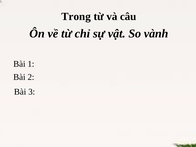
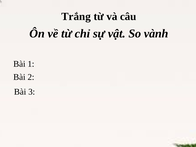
Trong: Trong -> Trắng
